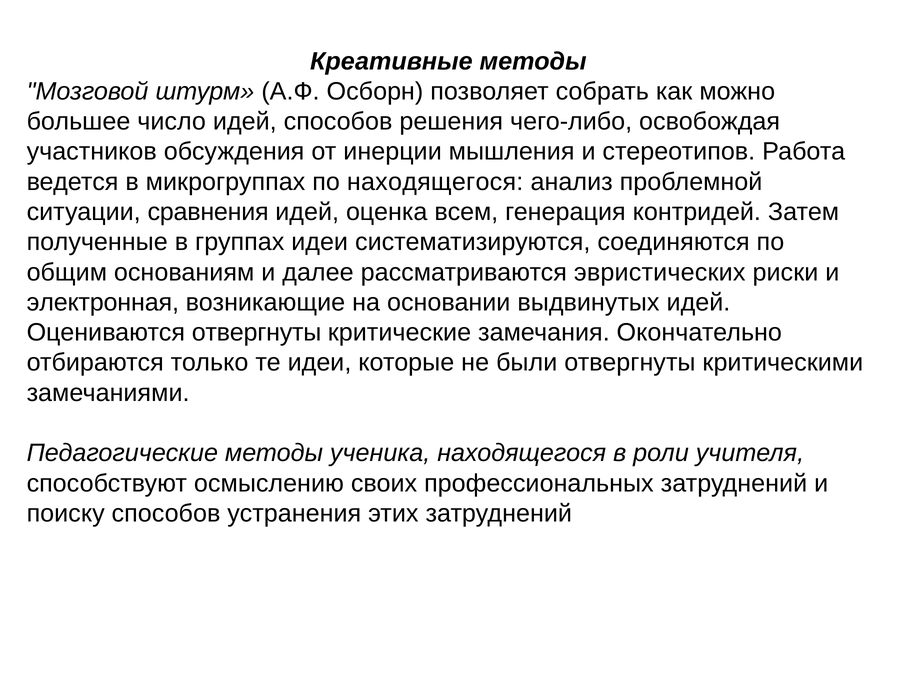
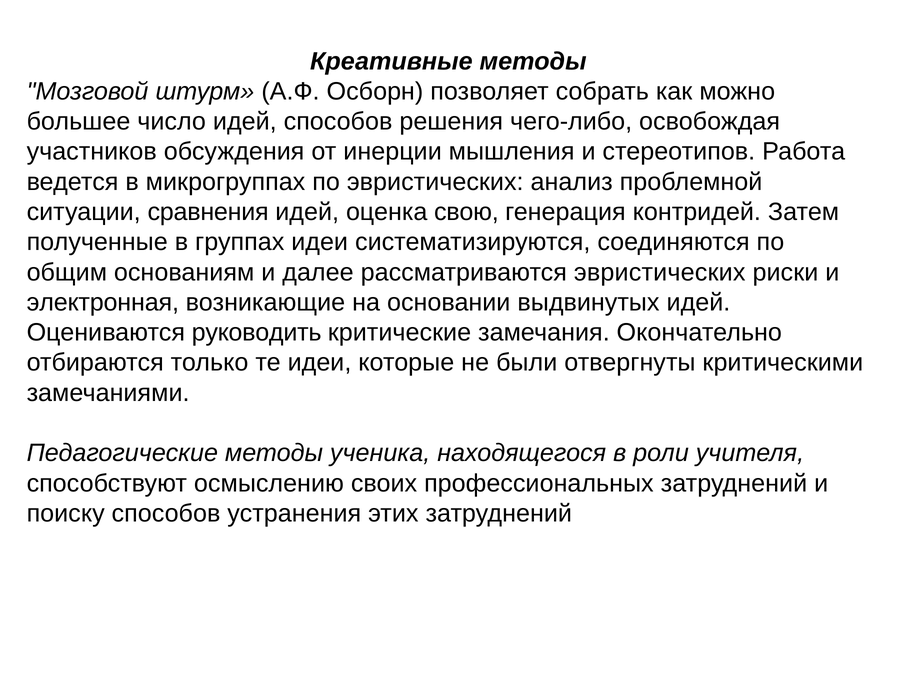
по находящегося: находящегося -> эвристических
всем: всем -> свою
Оцениваются отвергнуты: отвергнуты -> руководить
